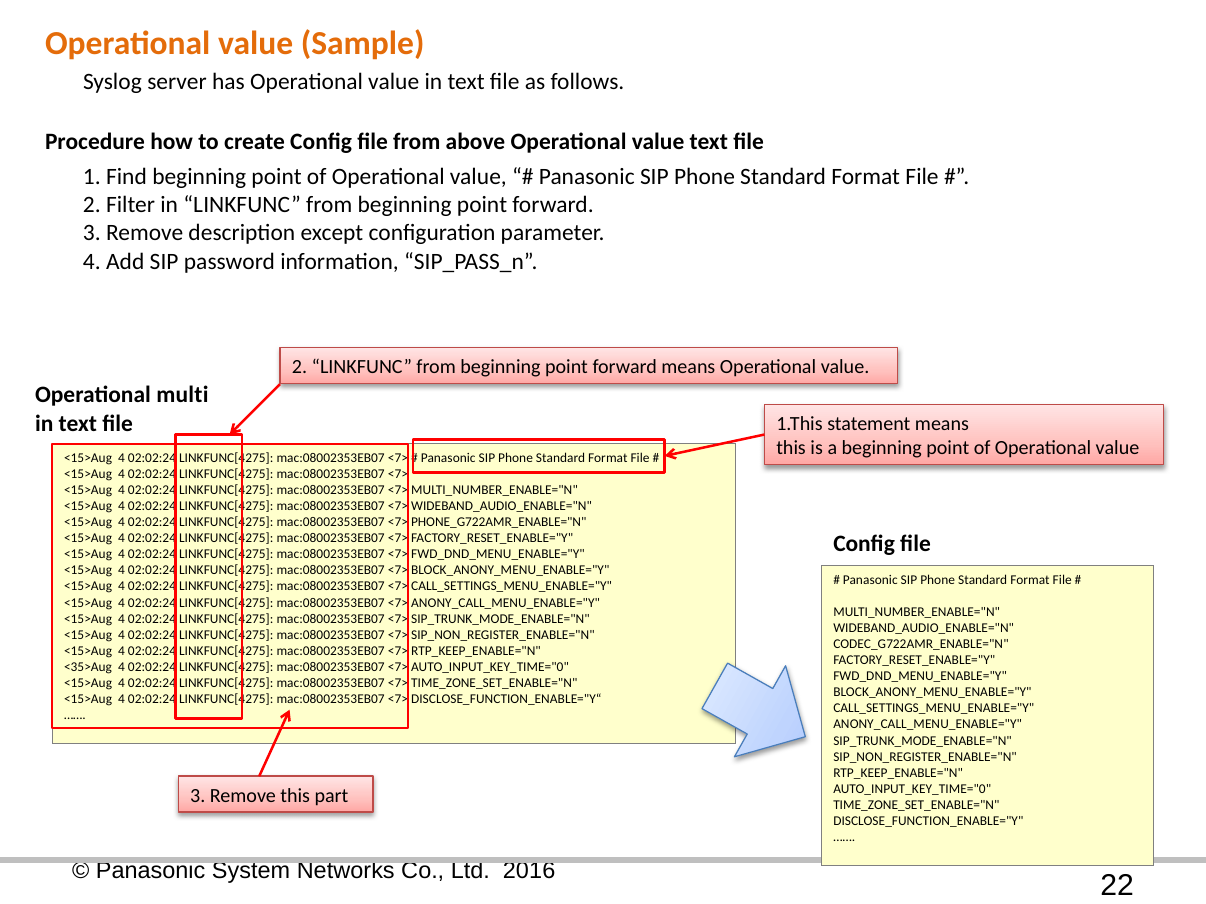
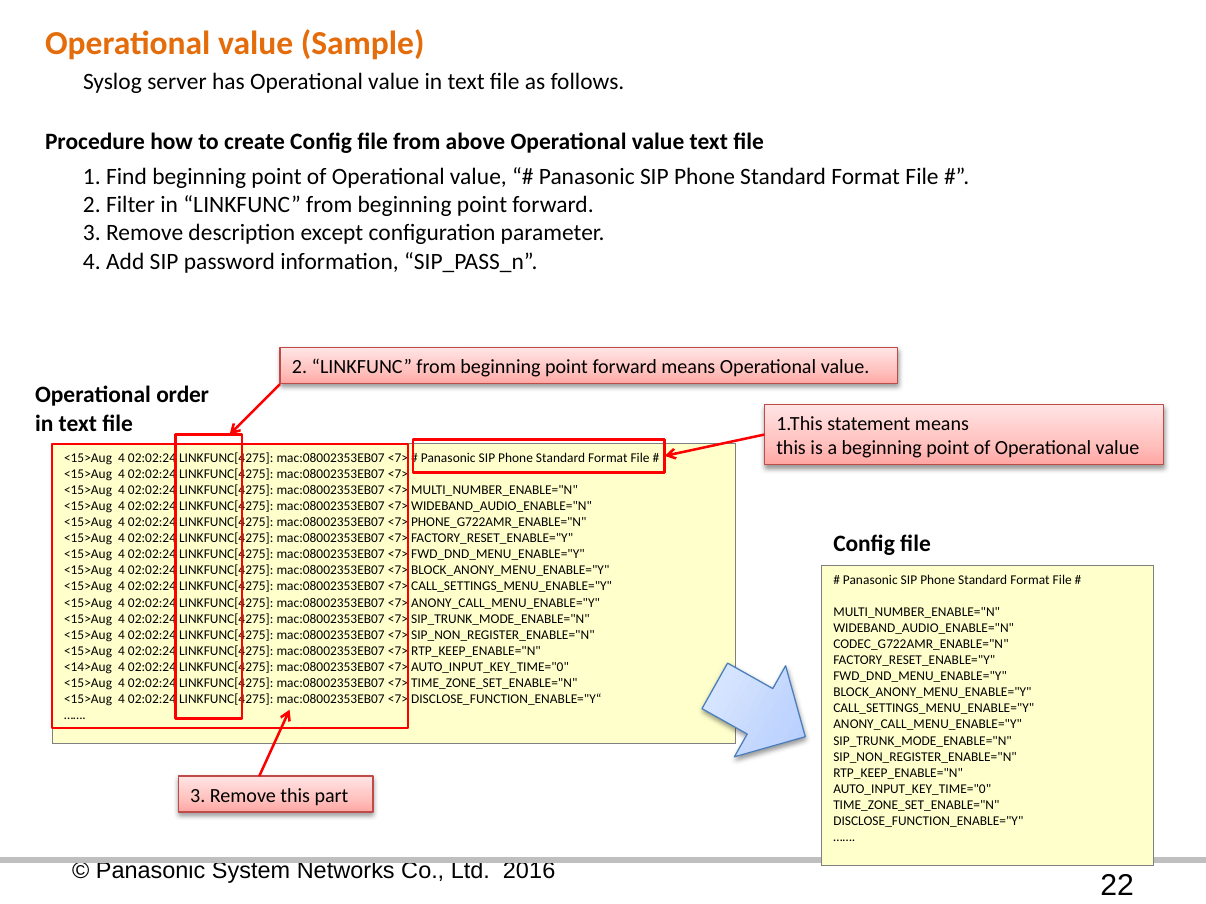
multi: multi -> order
<35>Aug: <35>Aug -> <14>Aug
